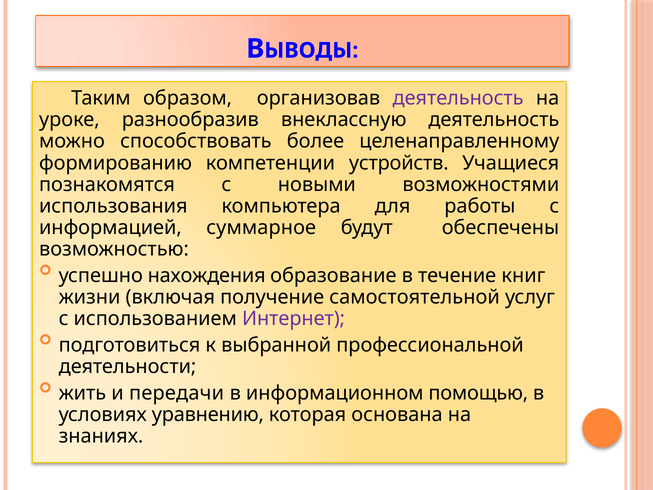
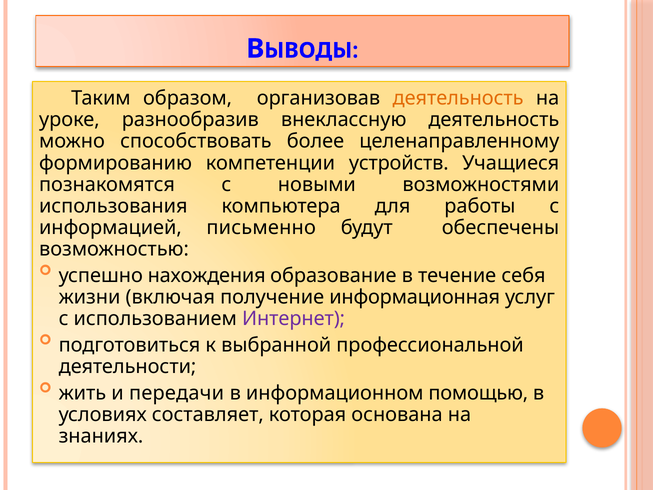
деятельность at (458, 98) colour: purple -> orange
суммарное: суммарное -> письменно
книг: книг -> себя
самостоятельной: самостоятельной -> информационная
уравнению: уравнению -> составляет
